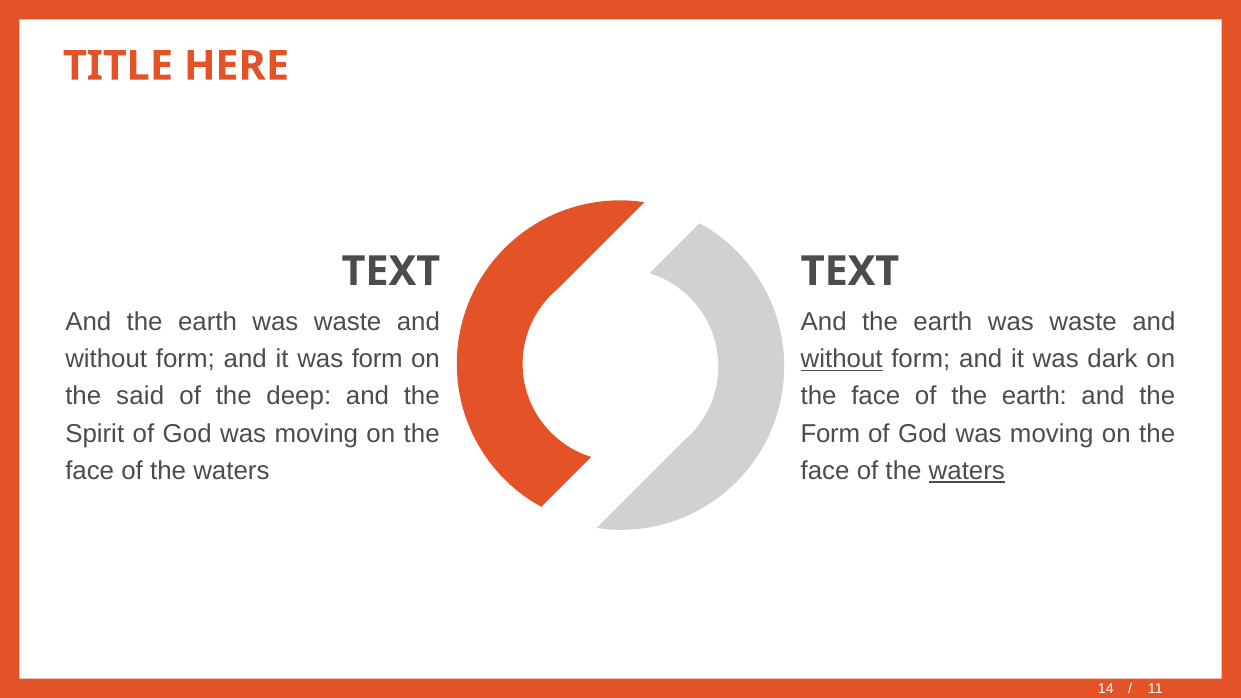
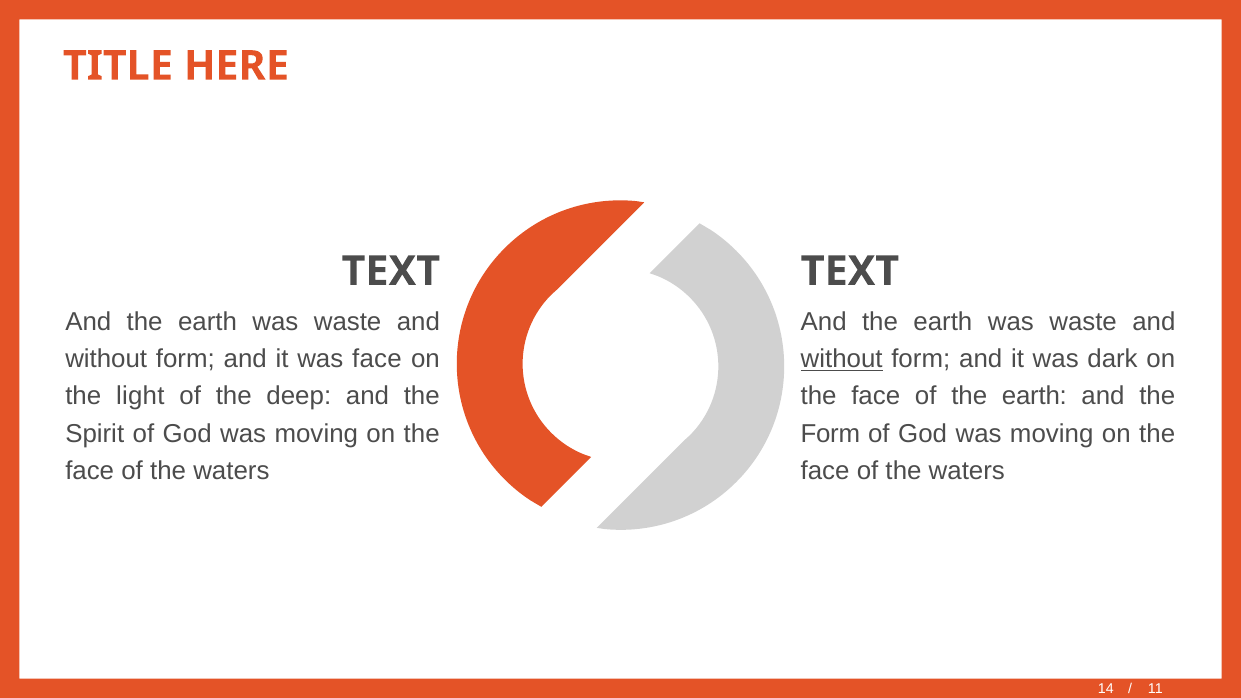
was form: form -> face
said: said -> light
waters at (967, 471) underline: present -> none
